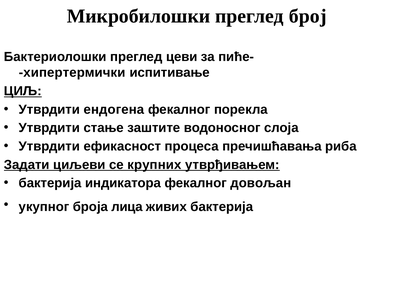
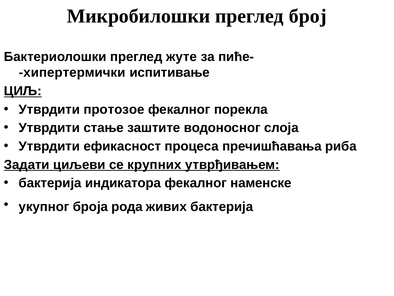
цеви: цеви -> жуте
ендогена: ендогена -> протозое
довољан: довољан -> наменске
лица: лица -> рода
